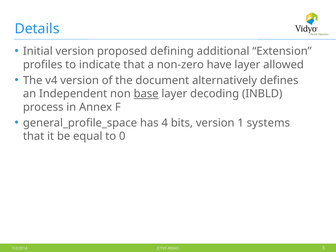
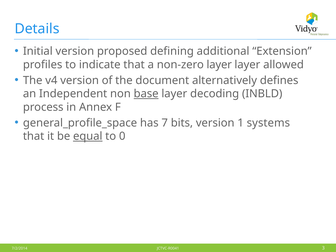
non-zero have: have -> layer
4: 4 -> 7
equal underline: none -> present
